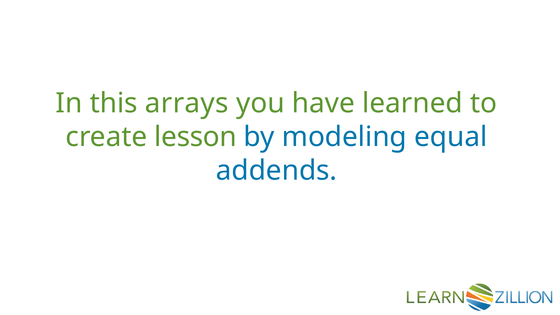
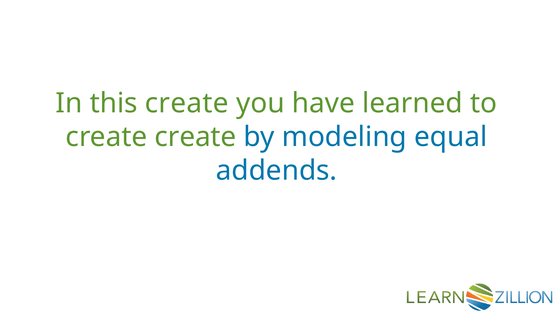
this arrays: arrays -> create
create lesson: lesson -> create
